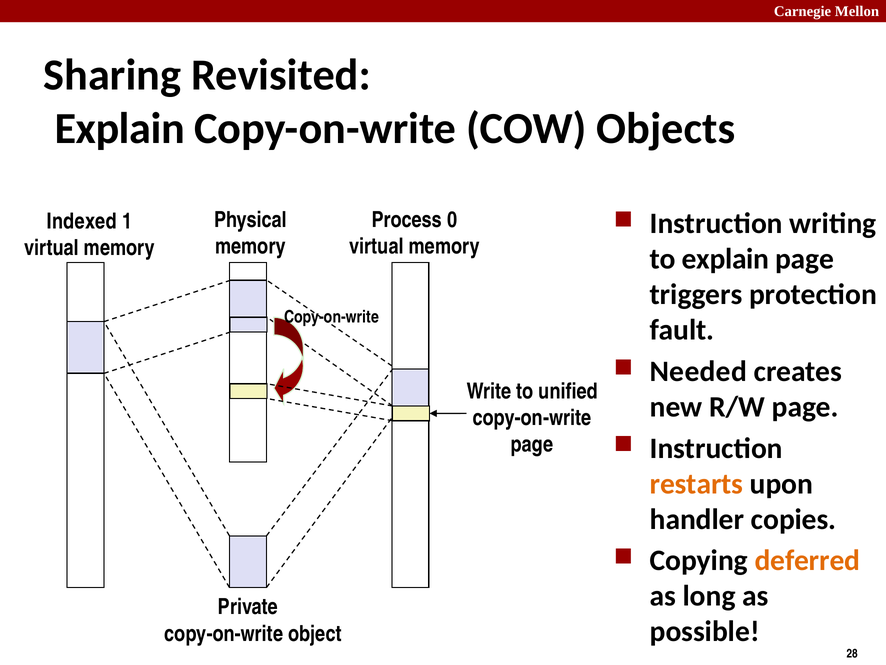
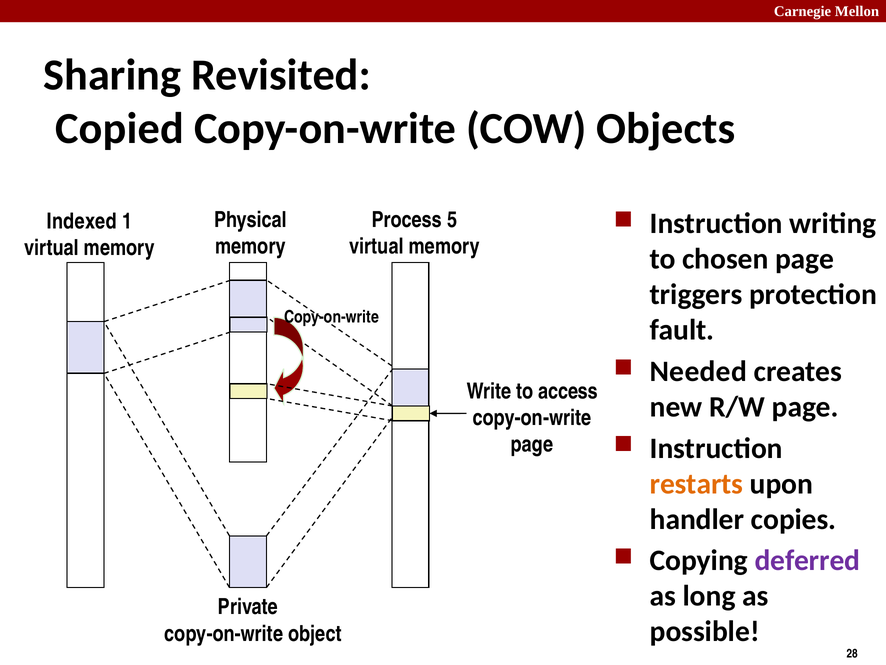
Explain at (120, 128): Explain -> Copied
0: 0 -> 5
to explain: explain -> chosen
unified: unified -> access
deferred colour: orange -> purple
